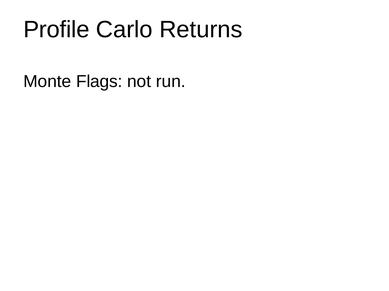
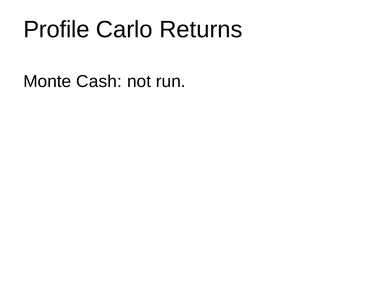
Flags: Flags -> Cash
